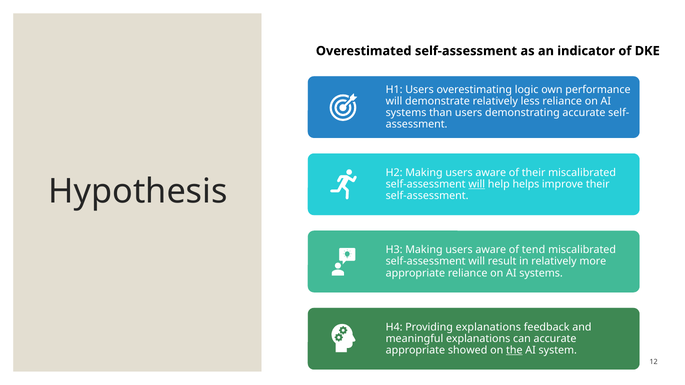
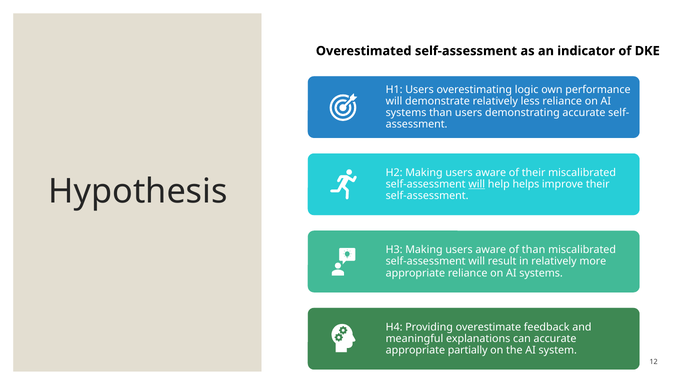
of tend: tend -> than
Providing explanations: explanations -> overestimate
showed: showed -> partially
the underline: present -> none
